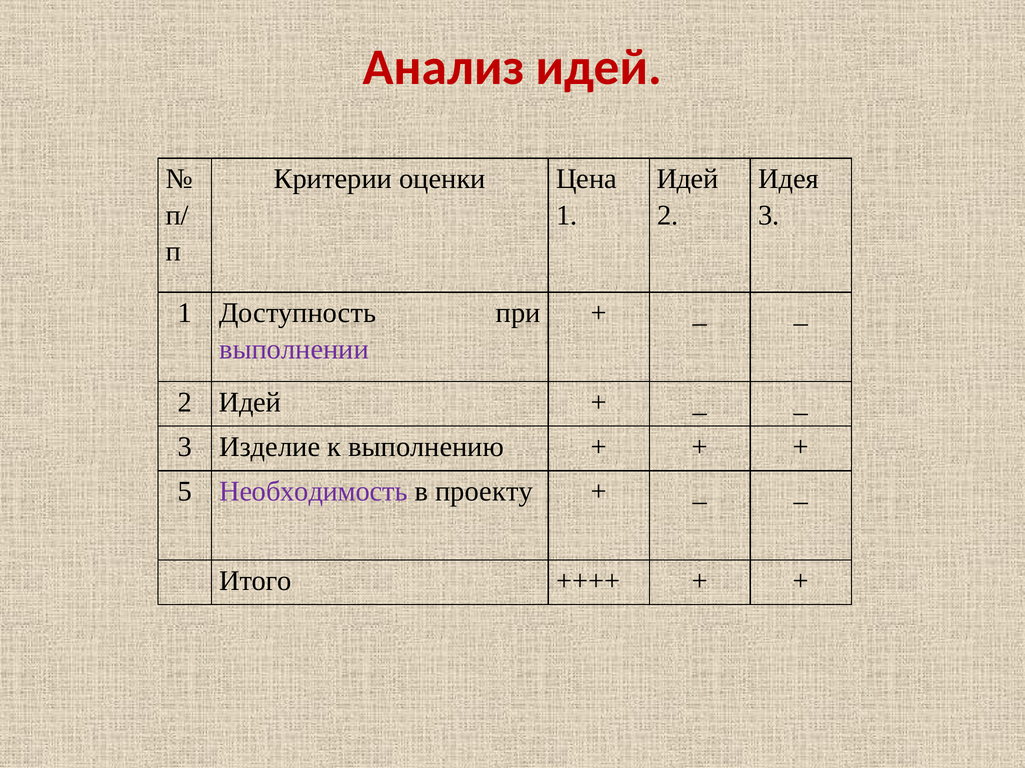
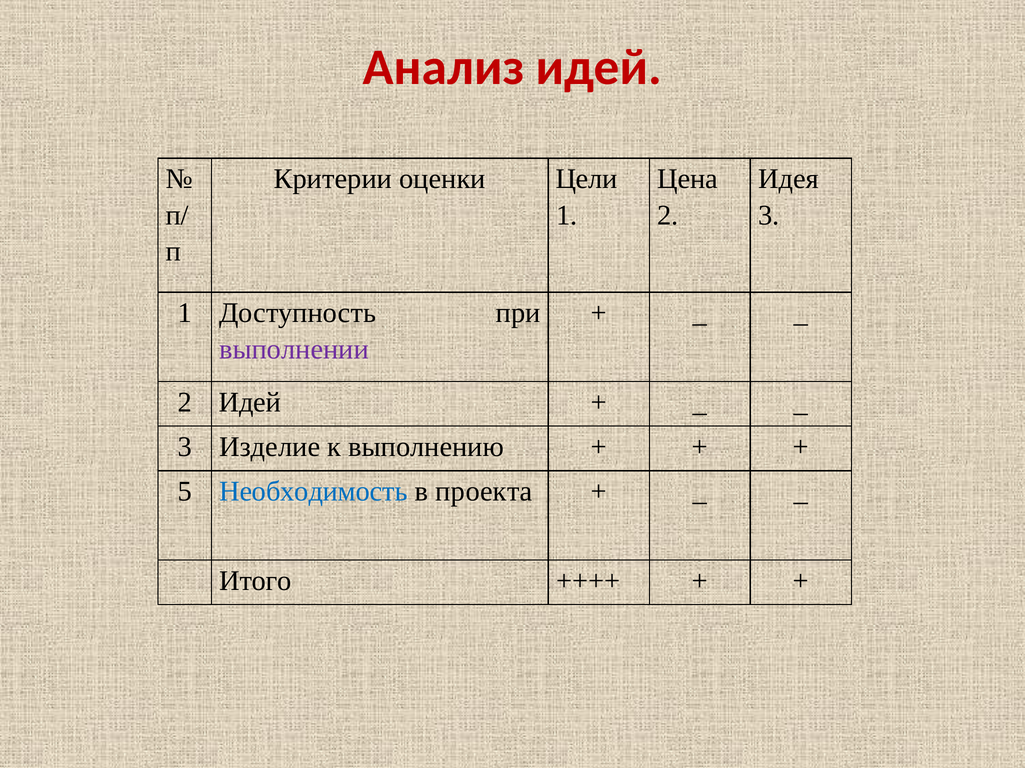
Цена: Цена -> Цели
Идей at (688, 179): Идей -> Цена
Необходимость colour: purple -> blue
проекту: проекту -> проекта
